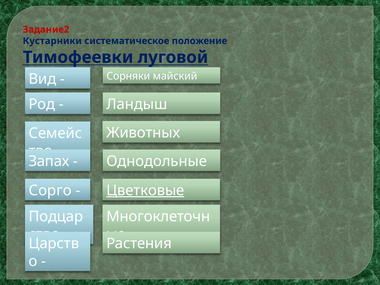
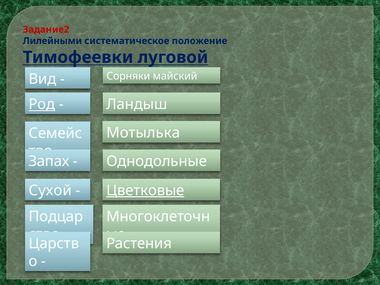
Кустарники: Кустарники -> Лилейными
Род underline: none -> present
Животных: Животных -> Мотылька
Сорго: Сорго -> Сухой
